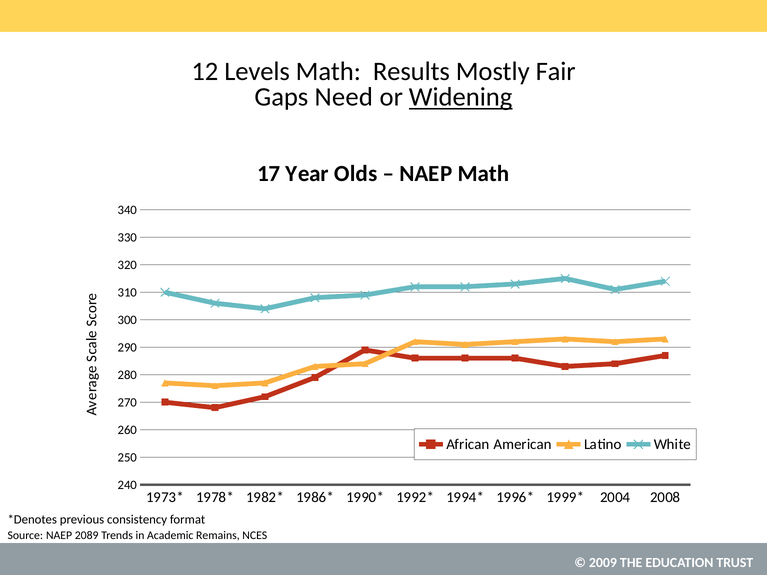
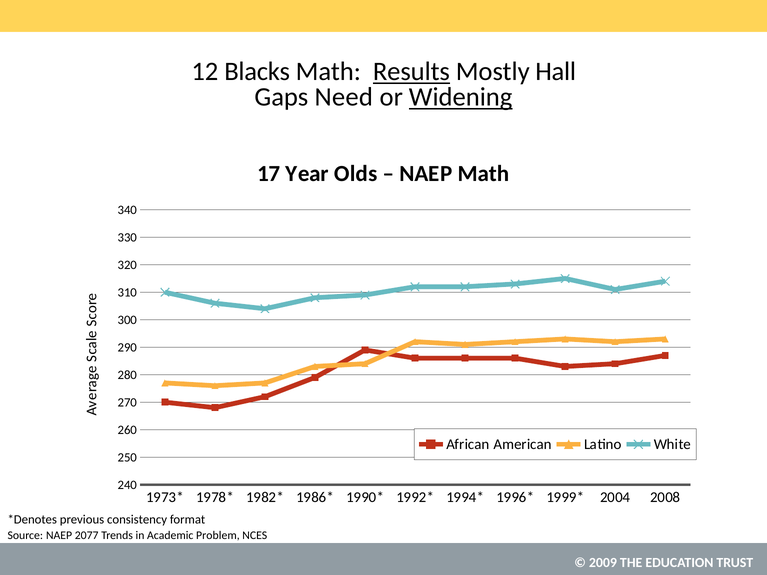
Levels: Levels -> Blacks
Results underline: none -> present
Fair: Fair -> Hall
2089: 2089 -> 2077
Remains: Remains -> Problem
